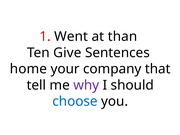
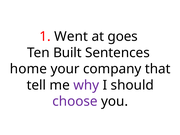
than: than -> goes
Give: Give -> Built
choose colour: blue -> purple
